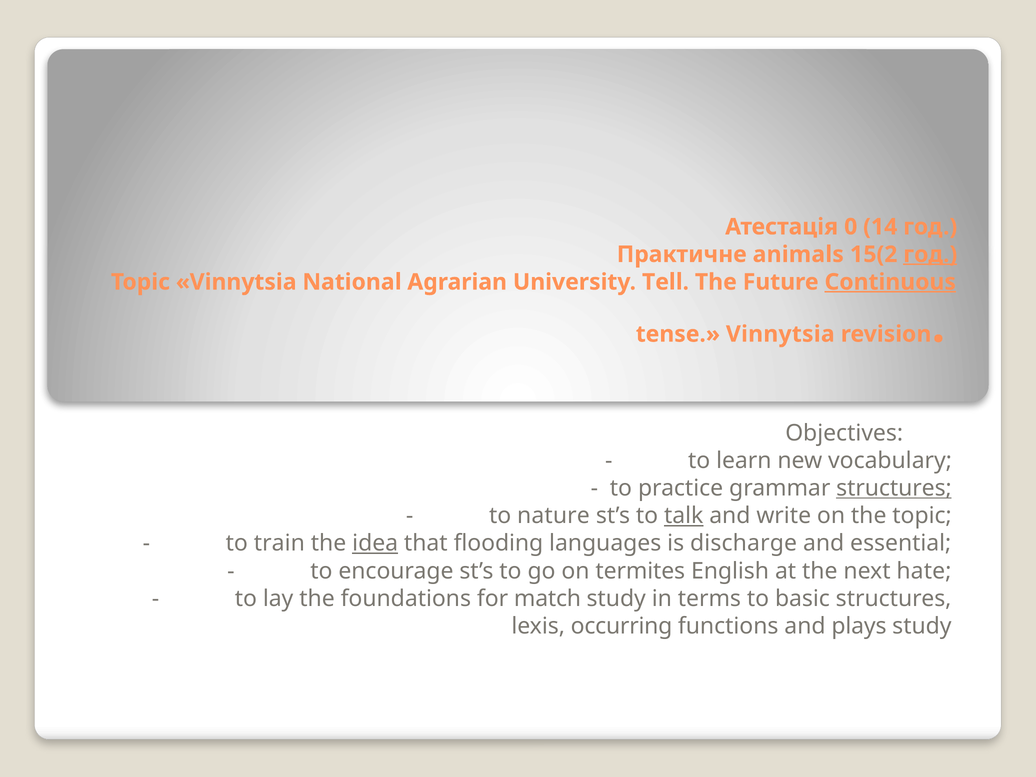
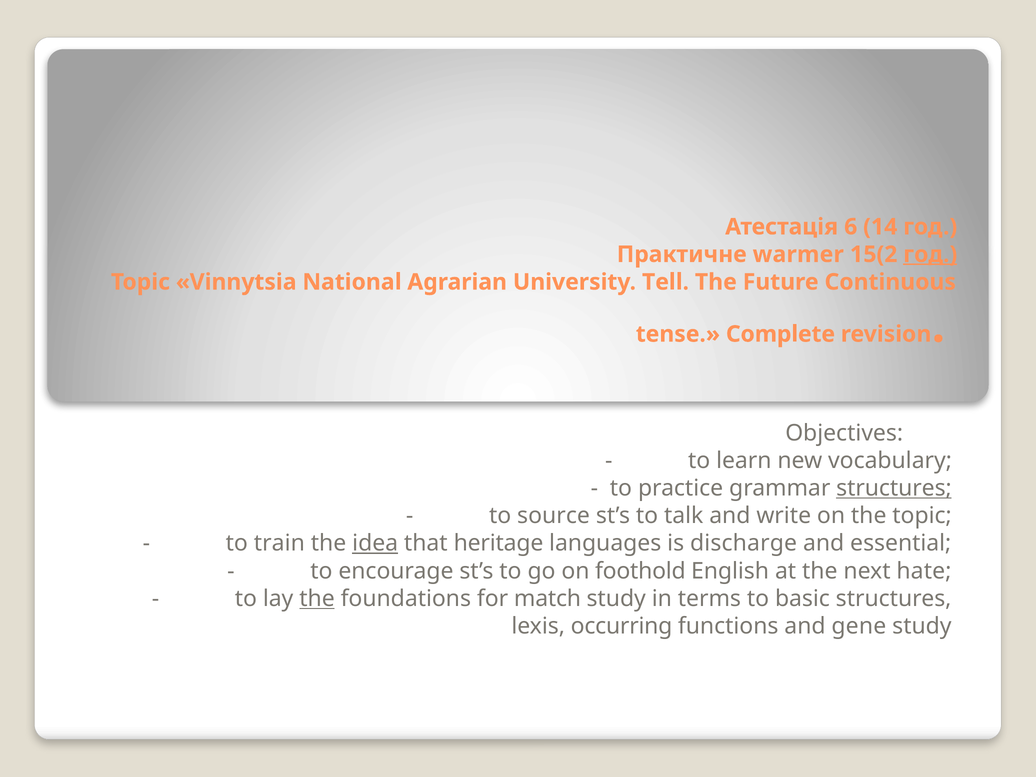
0: 0 -> 6
animals: animals -> warmer
Continuous underline: present -> none
tense Vinnytsia: Vinnytsia -> Complete
nature: nature -> source
talk underline: present -> none
flooding: flooding -> heritage
termites: termites -> foothold
the at (317, 599) underline: none -> present
plays: plays -> gene
